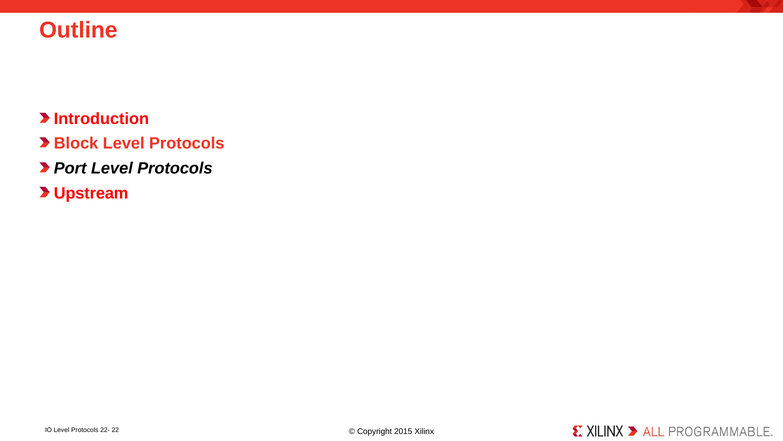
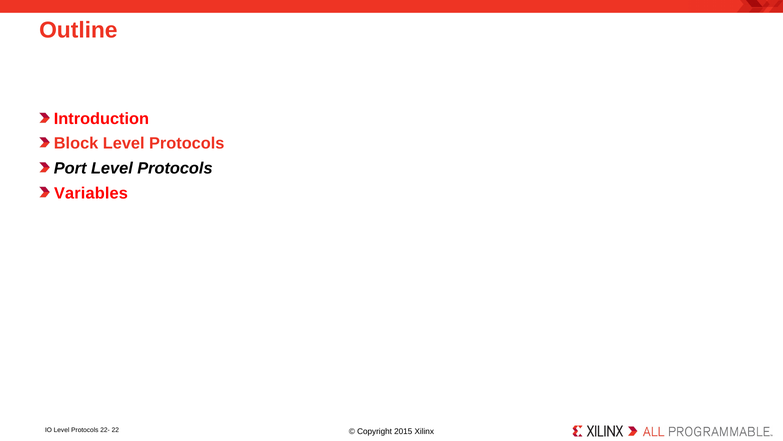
Upstream: Upstream -> Variables
